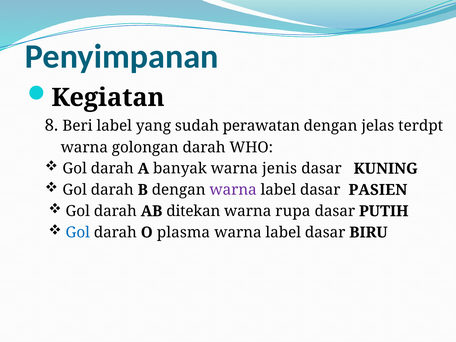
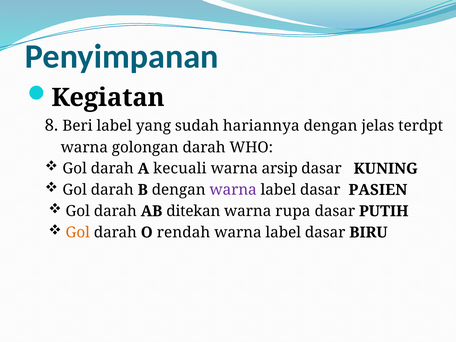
perawatan: perawatan -> hariannya
banyak: banyak -> kecuali
jenis: jenis -> arsip
Gol at (78, 232) colour: blue -> orange
plasma: plasma -> rendah
